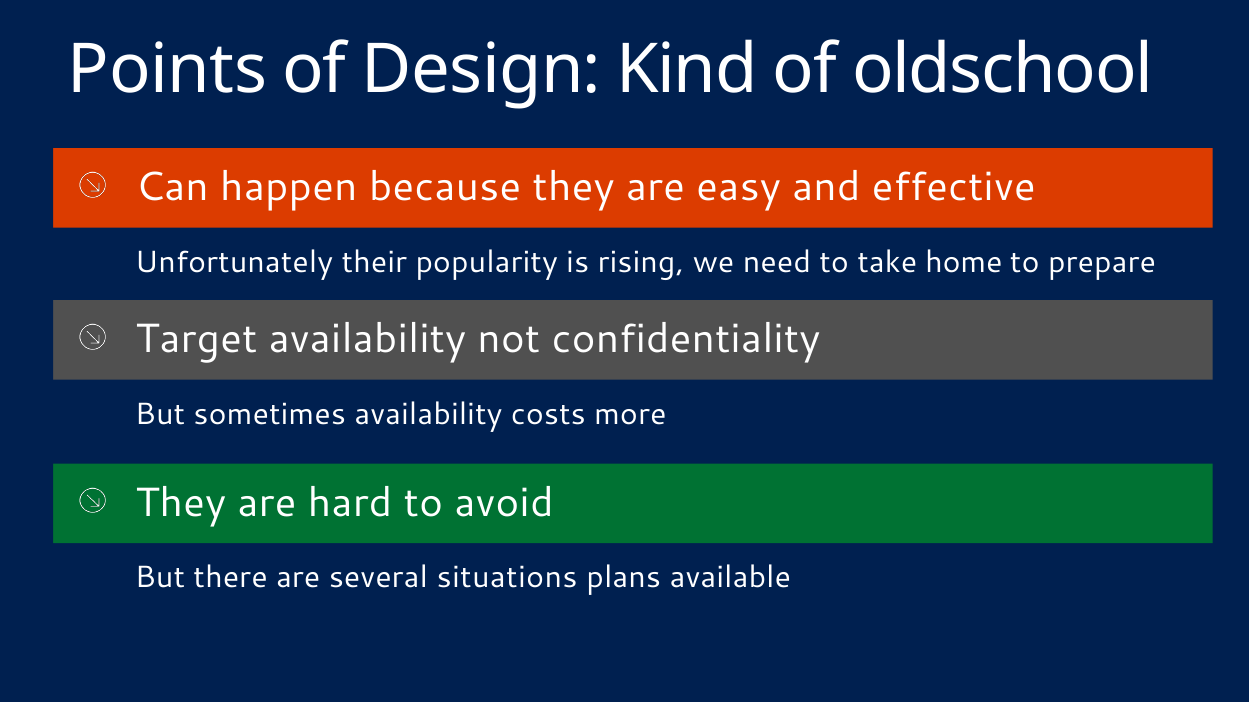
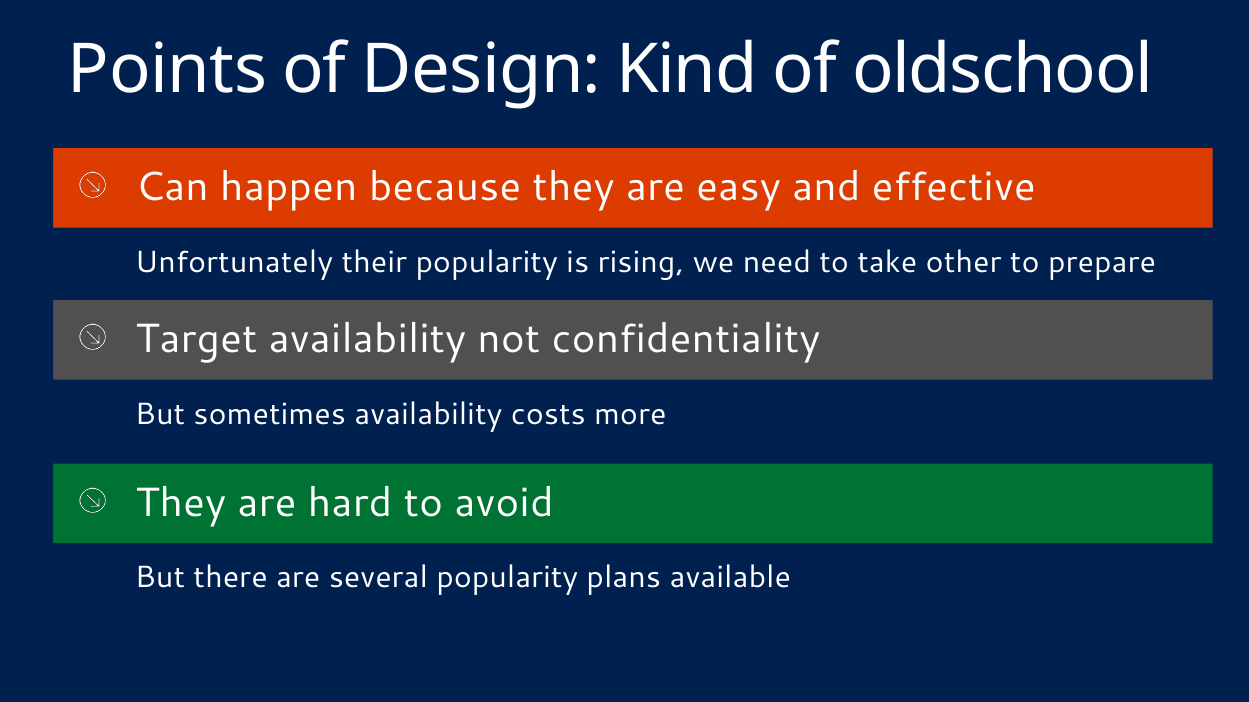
home: home -> other
several situations: situations -> popularity
